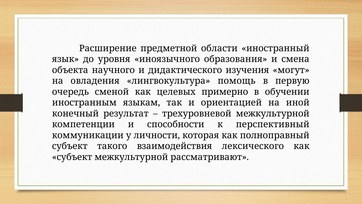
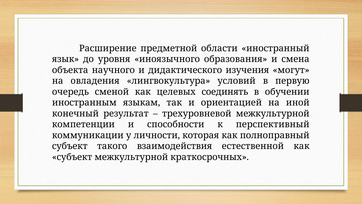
помощь: помощь -> условий
примерно: примерно -> соединять
лексического: лексического -> естественной
рассматривают: рассматривают -> краткосрочных
